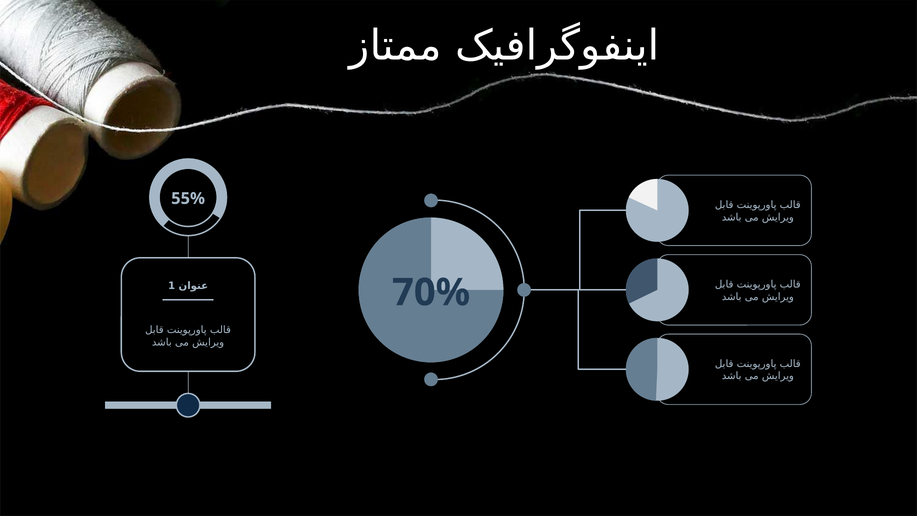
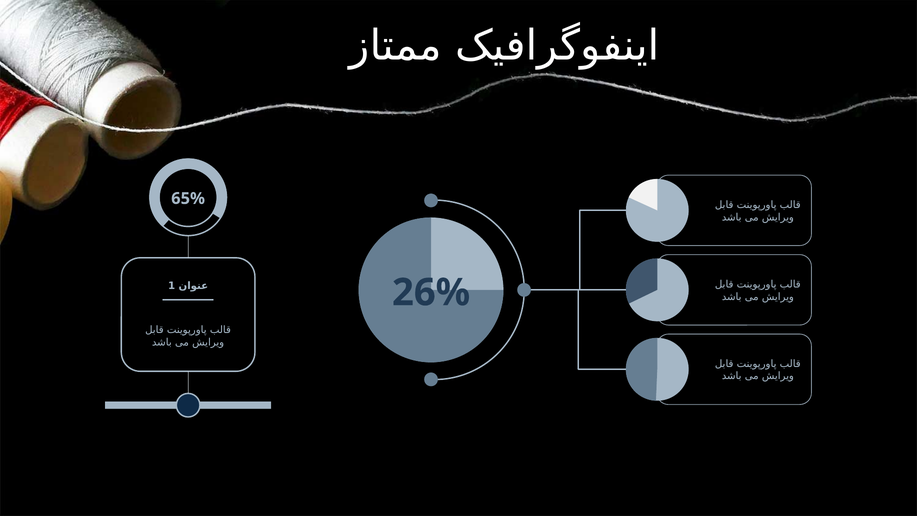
55%: 55% -> 65%
70%: 70% -> 26%
